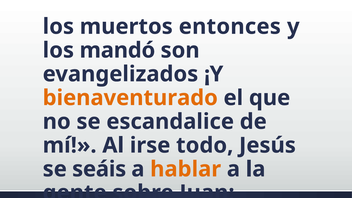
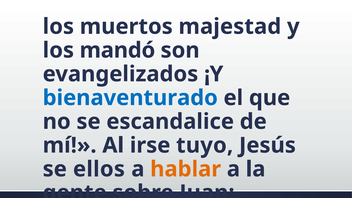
entonces: entonces -> majestad
bienaventurado colour: orange -> blue
todo: todo -> tuyo
seáis: seáis -> ellos
